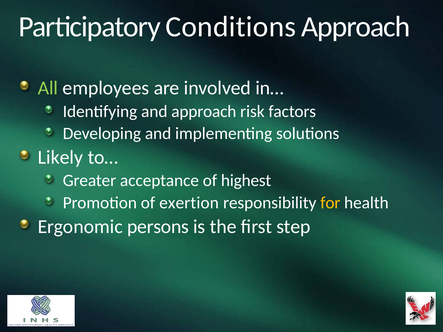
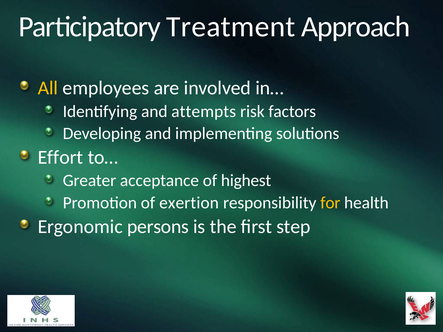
Conditions: Conditions -> Treatment
All colour: light green -> yellow
and approach: approach -> attempts
Likely: Likely -> Effort
